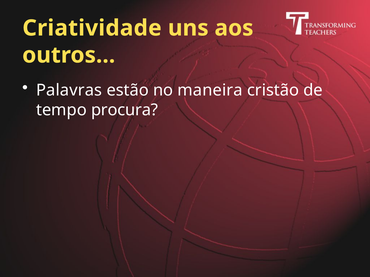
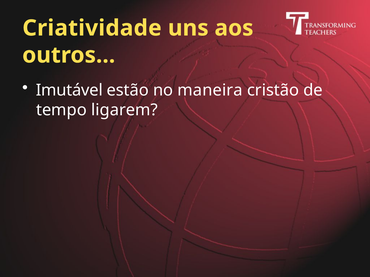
Palavras: Palavras -> Imutável
procura: procura -> ligarem
